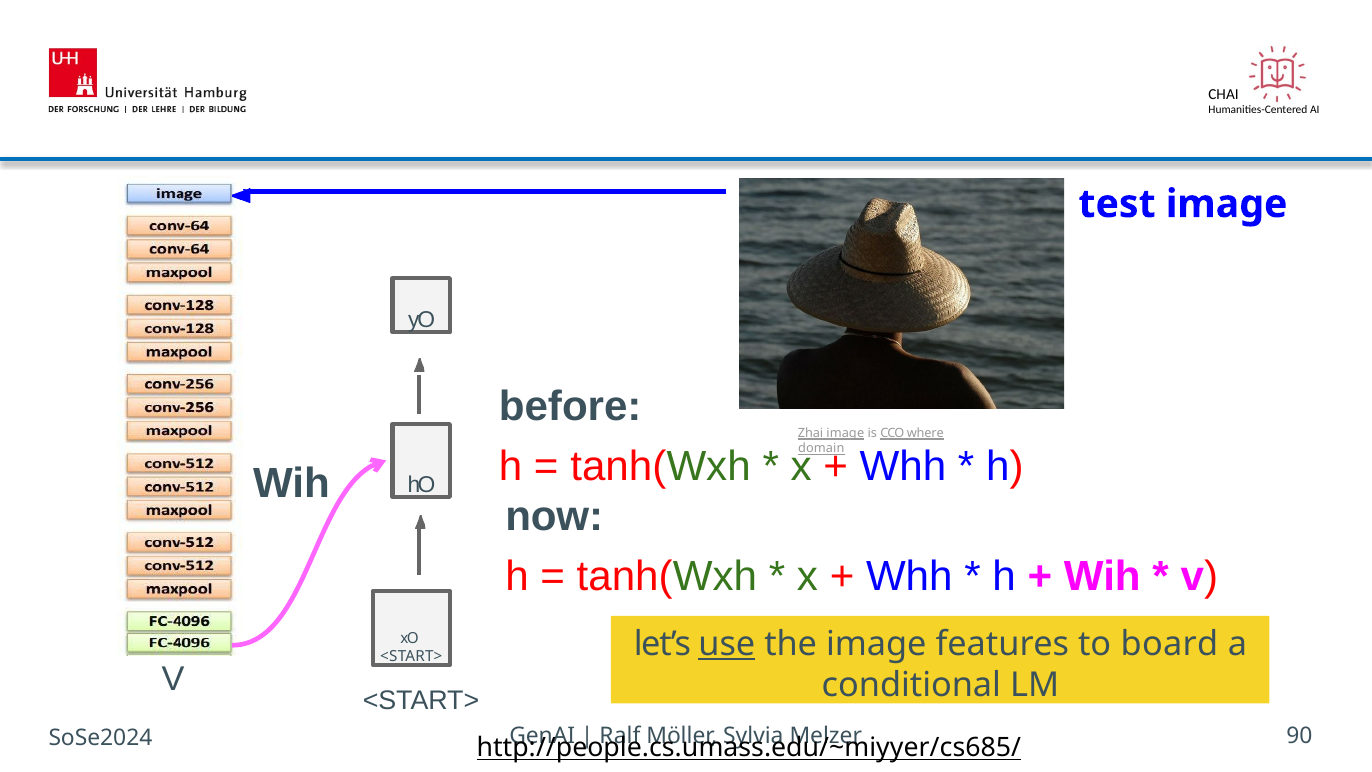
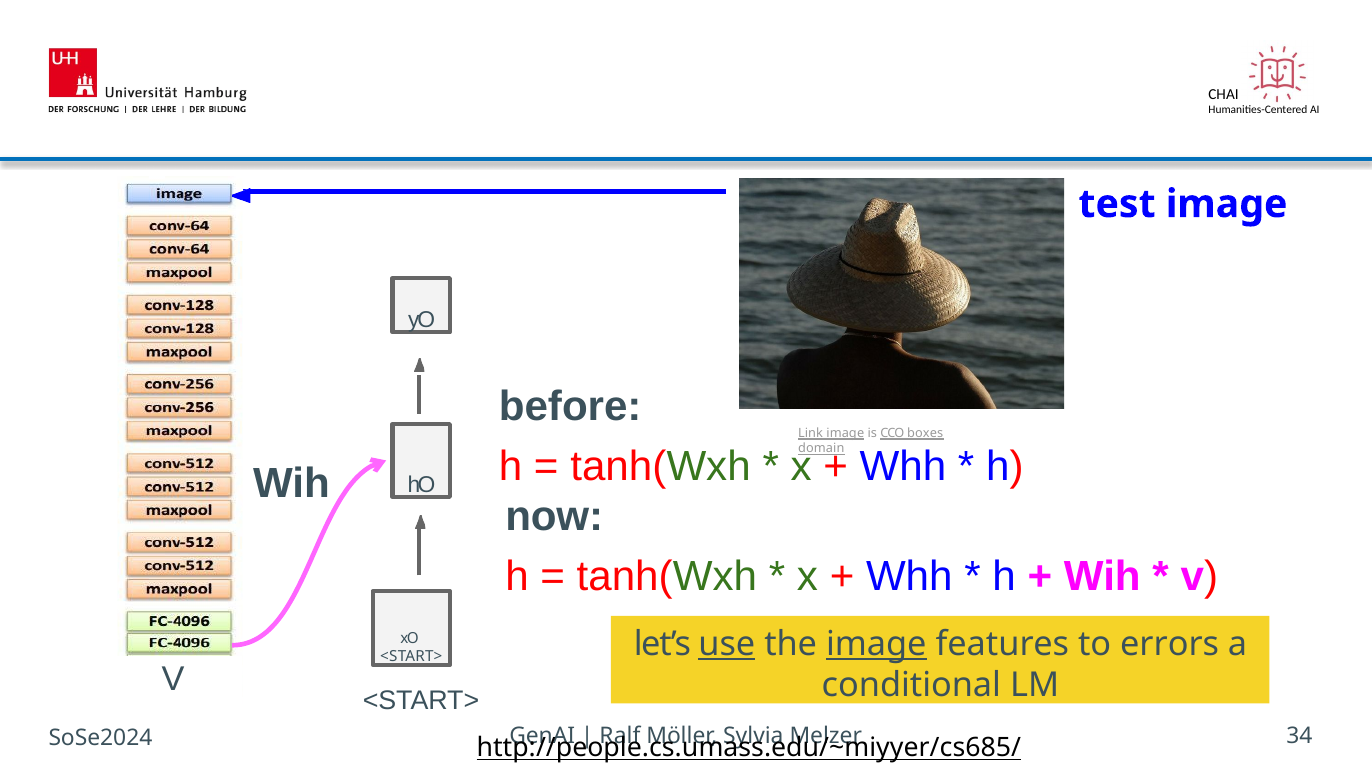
Zhai: Zhai -> Link
where: where -> boxes
image at (876, 644) underline: none -> present
board: board -> errors
90: 90 -> 34
